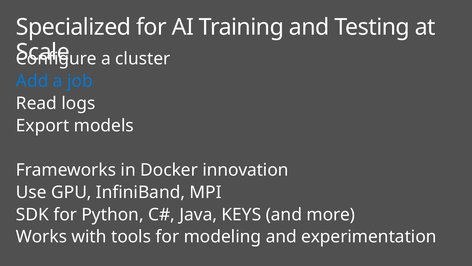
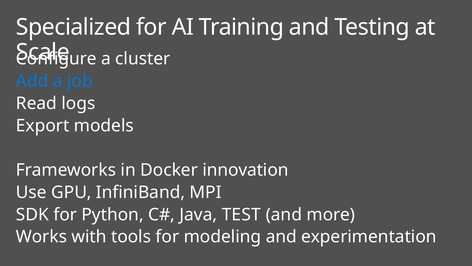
KEYS: KEYS -> TEST
